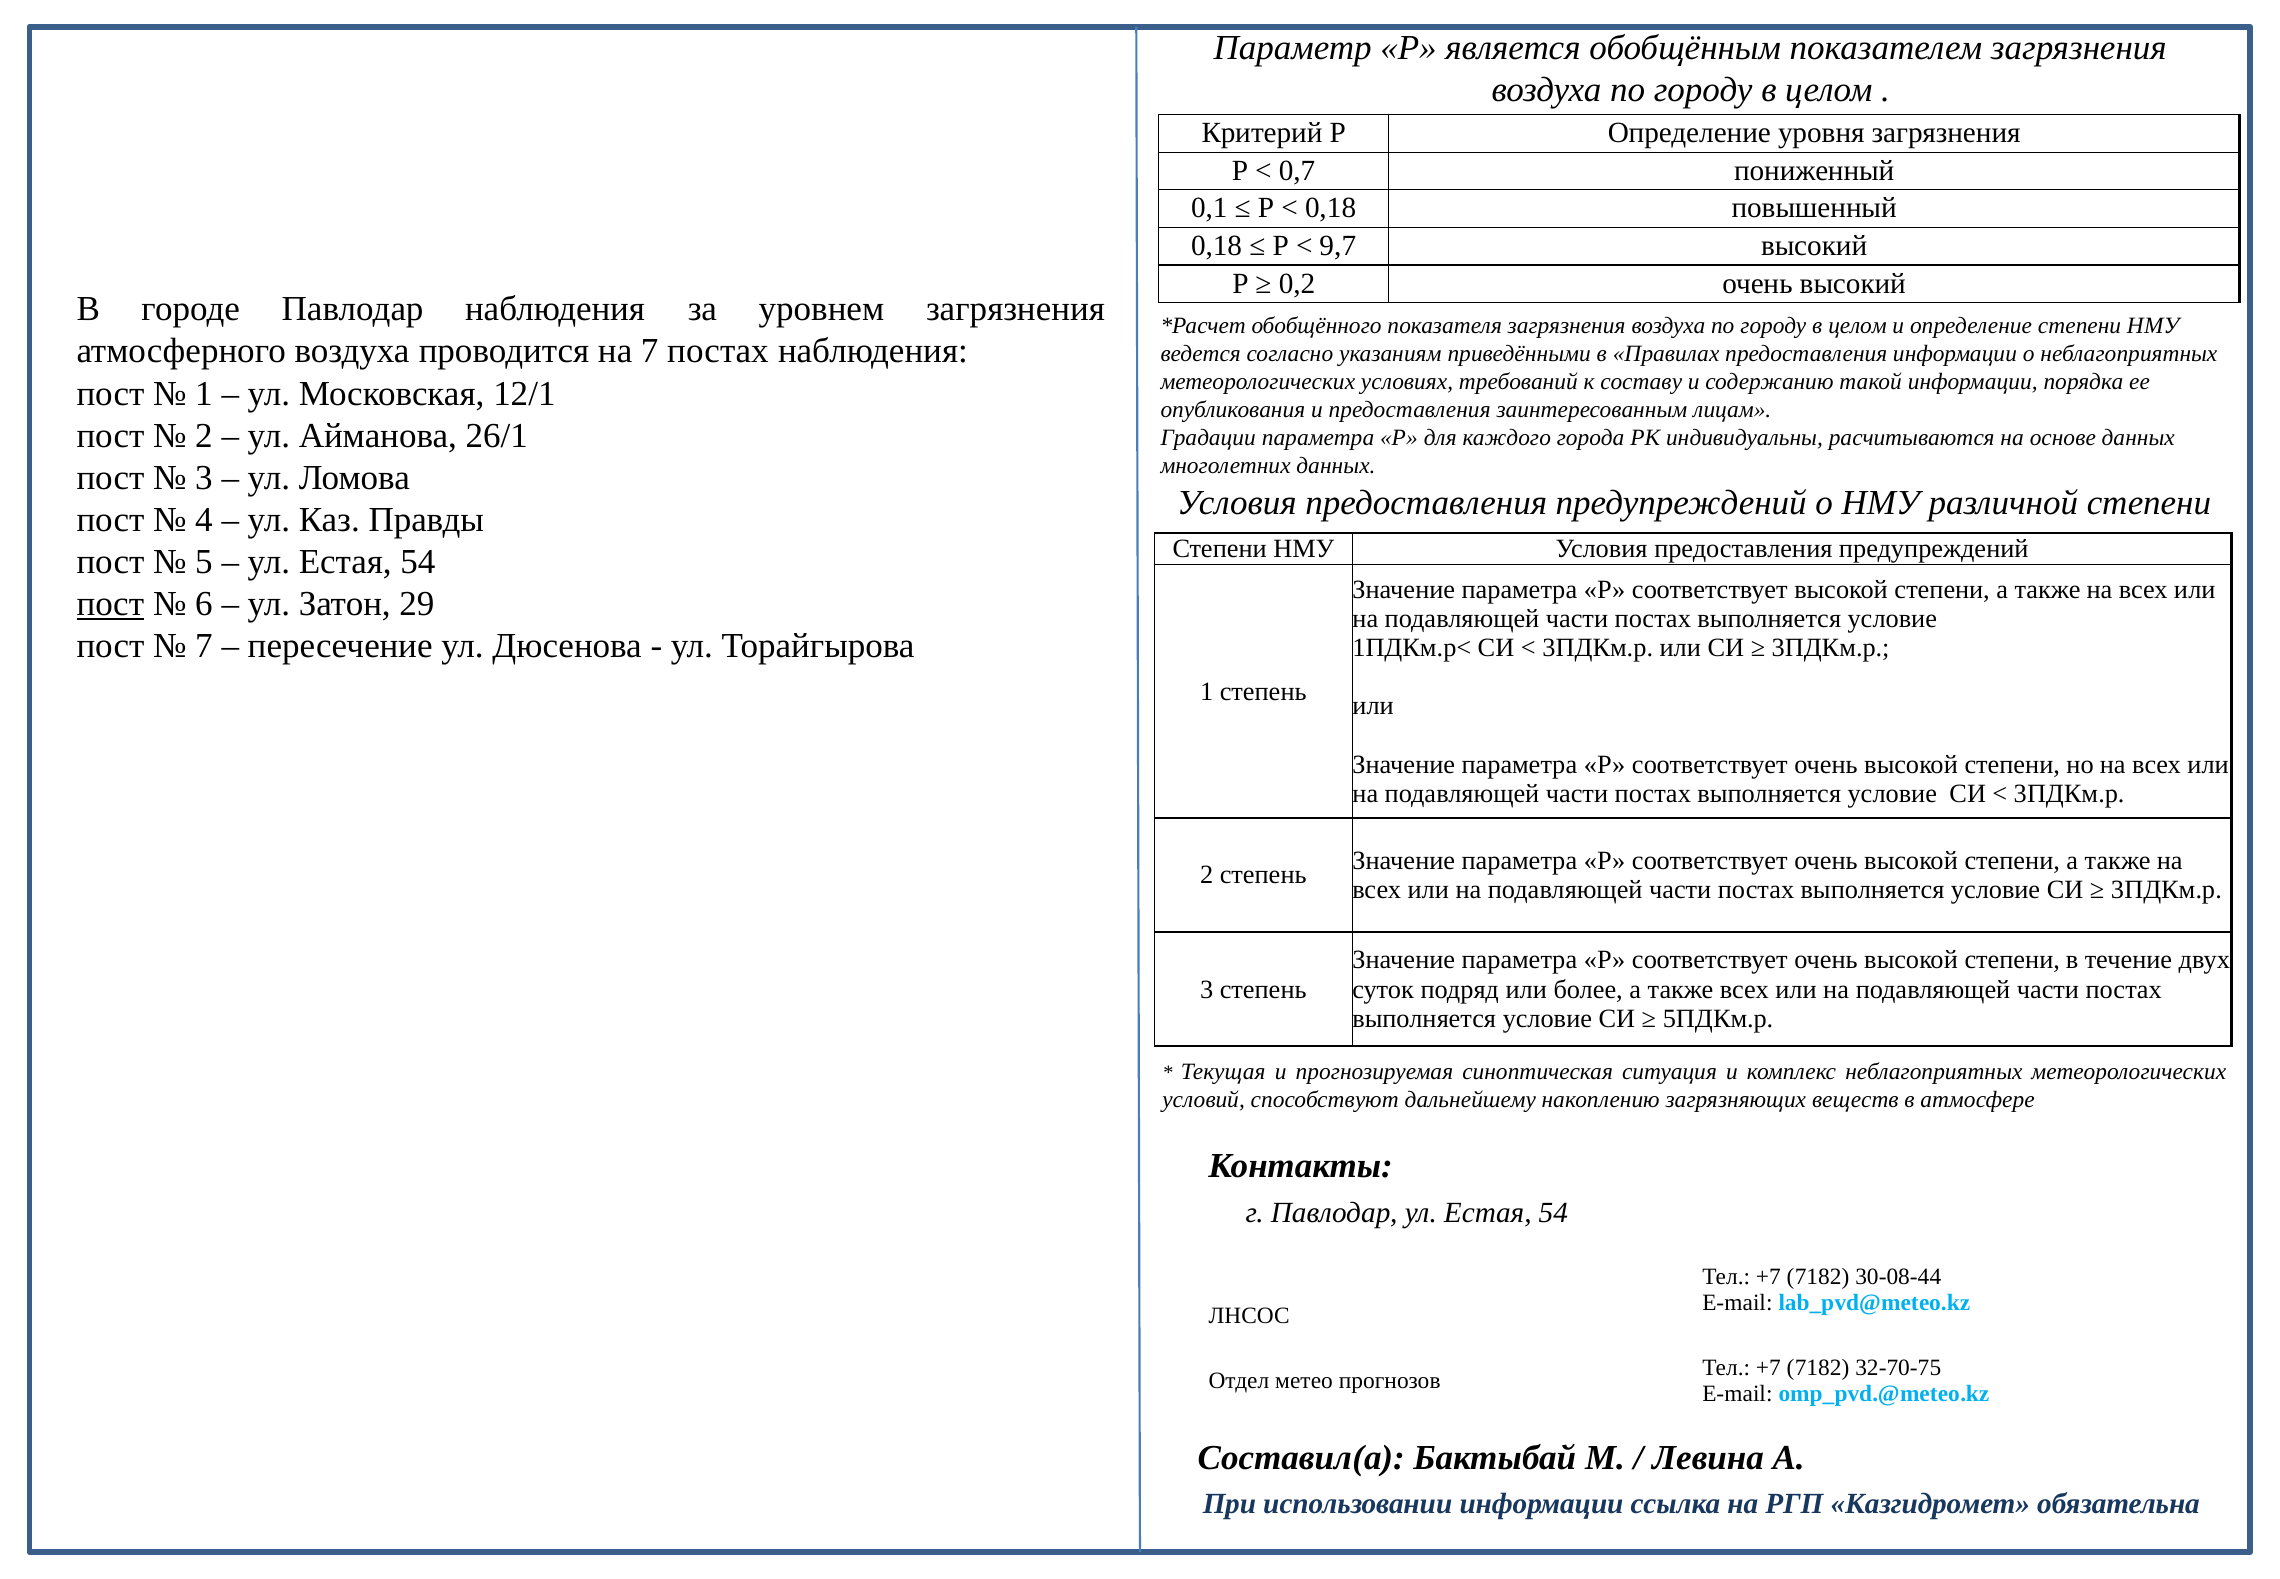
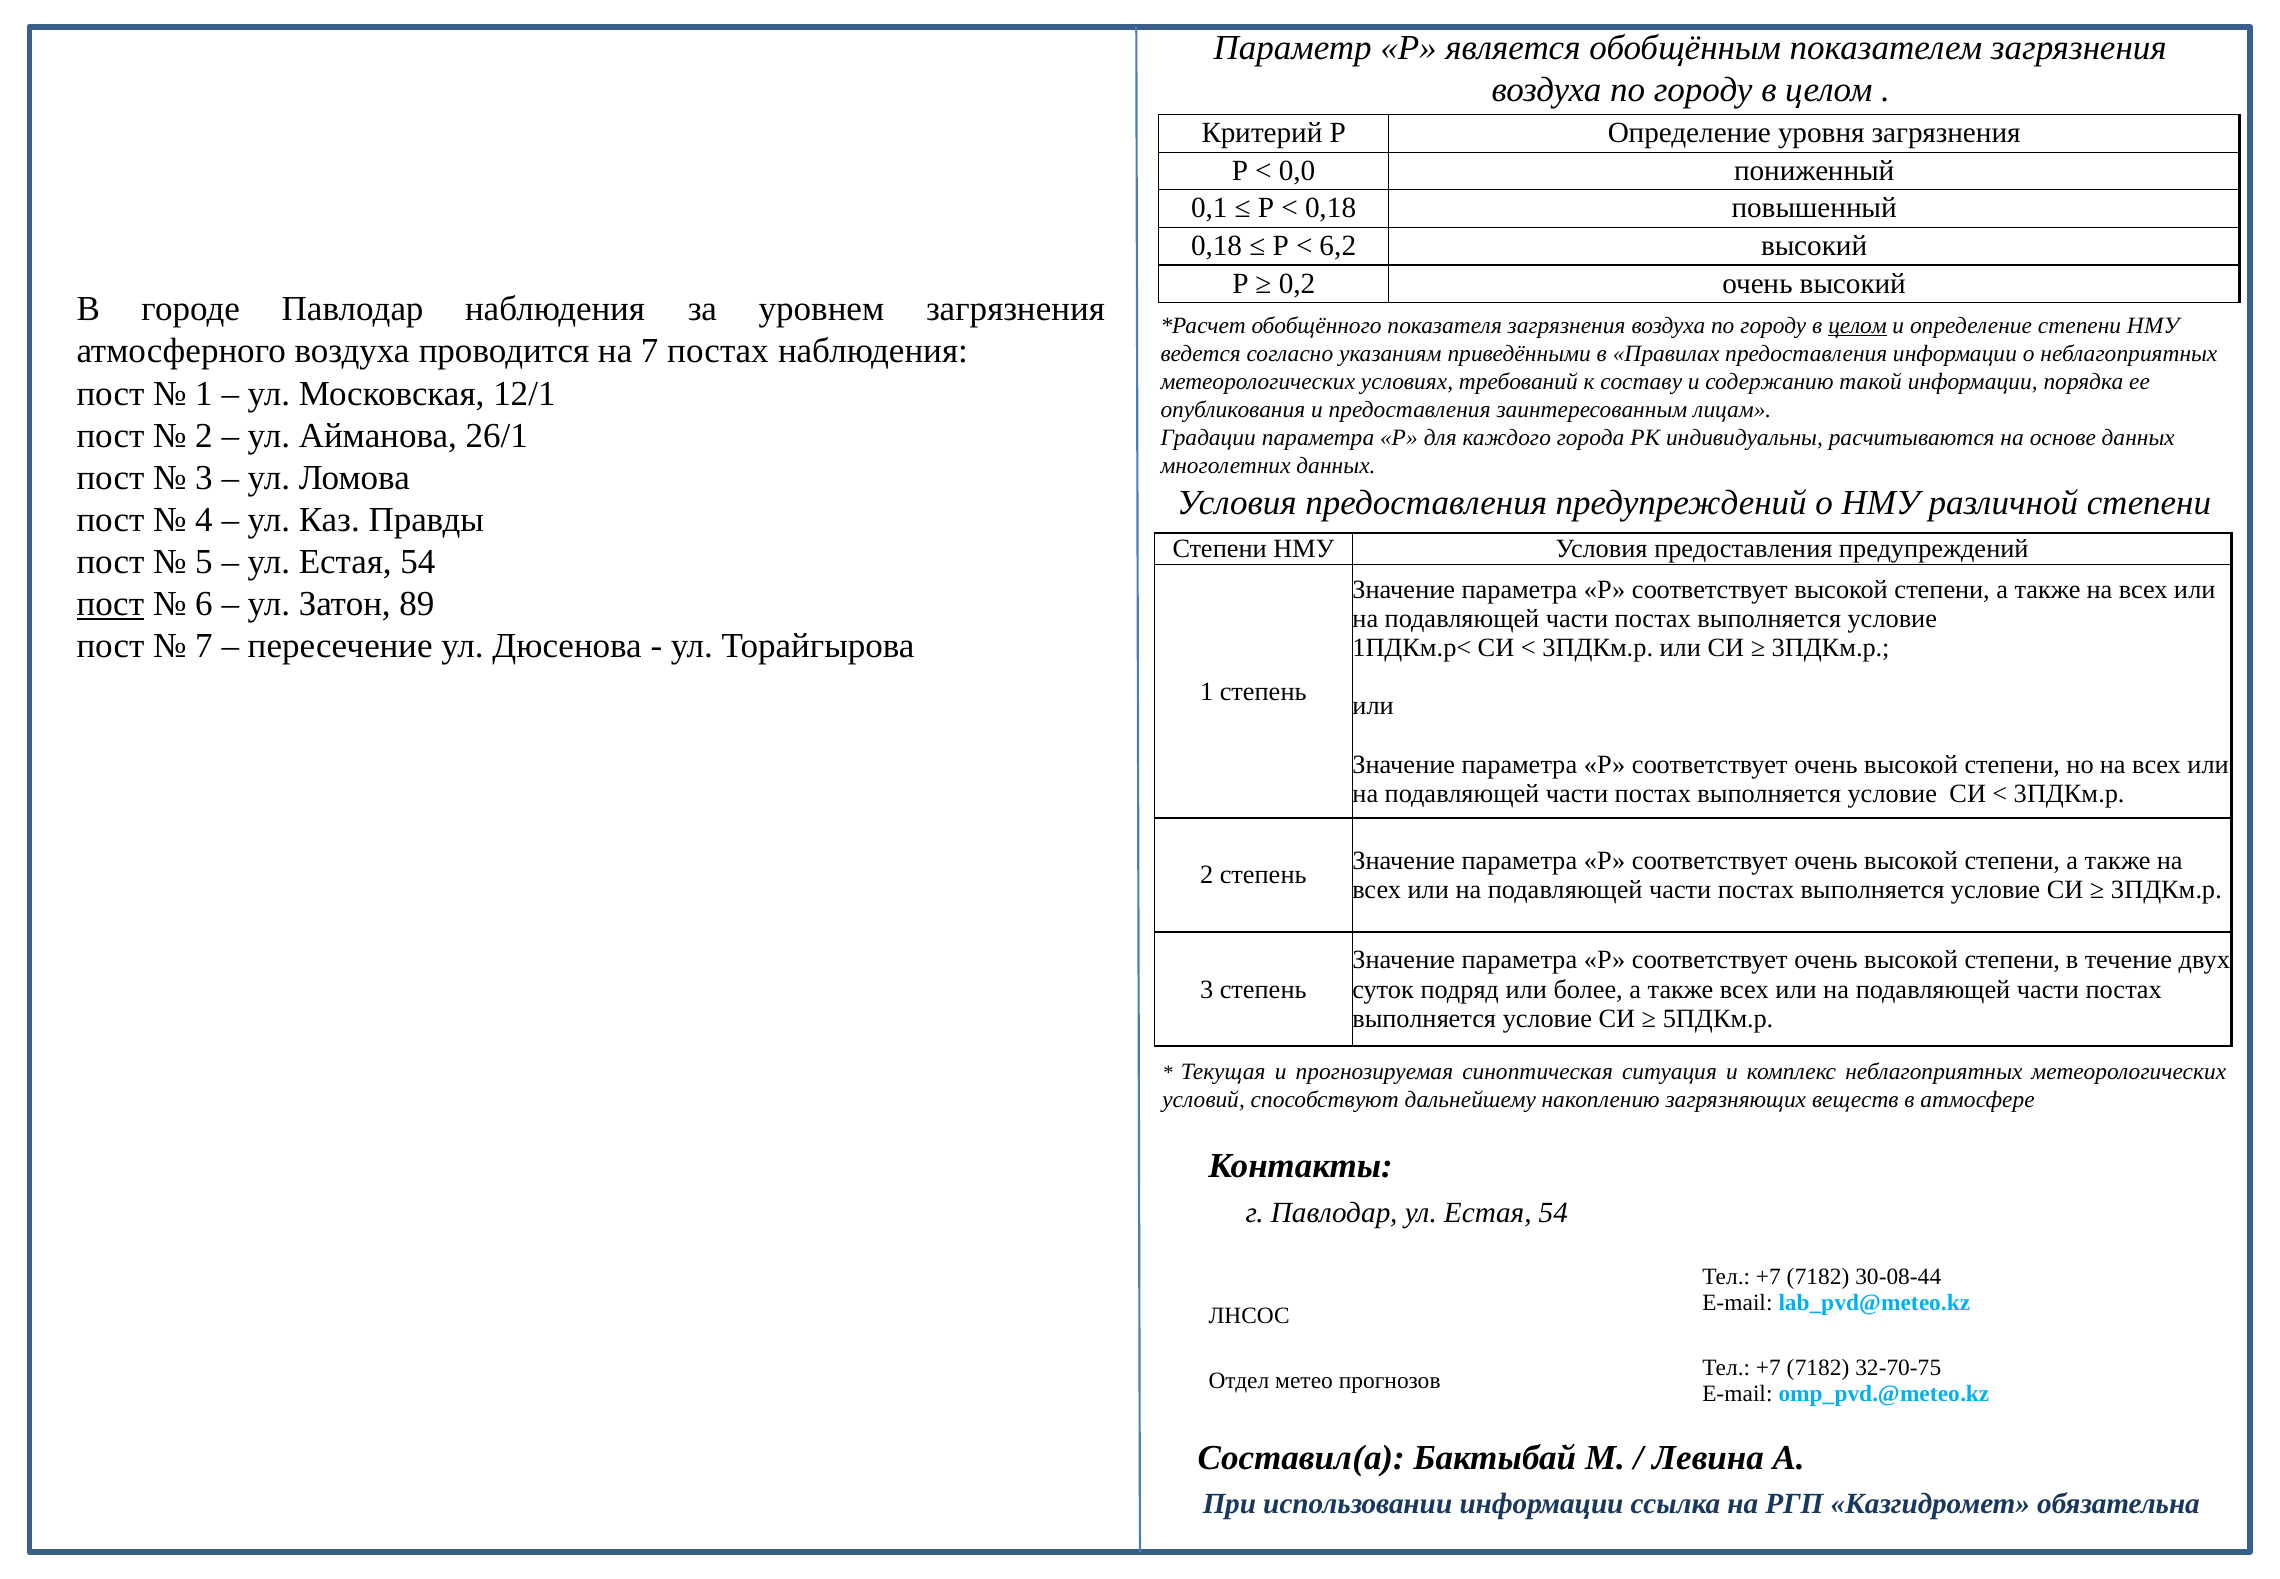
0,7: 0,7 -> 0,0
9,7: 9,7 -> 6,2
целом at (1858, 325) underline: none -> present
29: 29 -> 89
